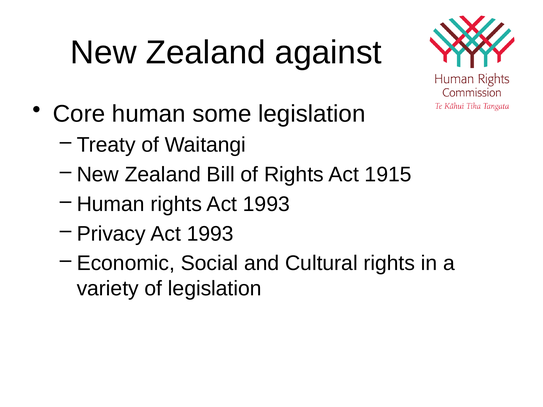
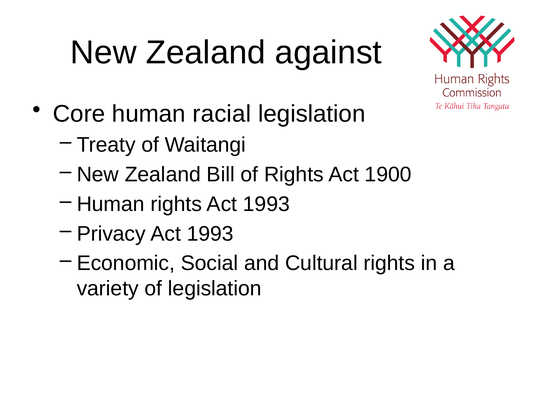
some: some -> racial
1915: 1915 -> 1900
